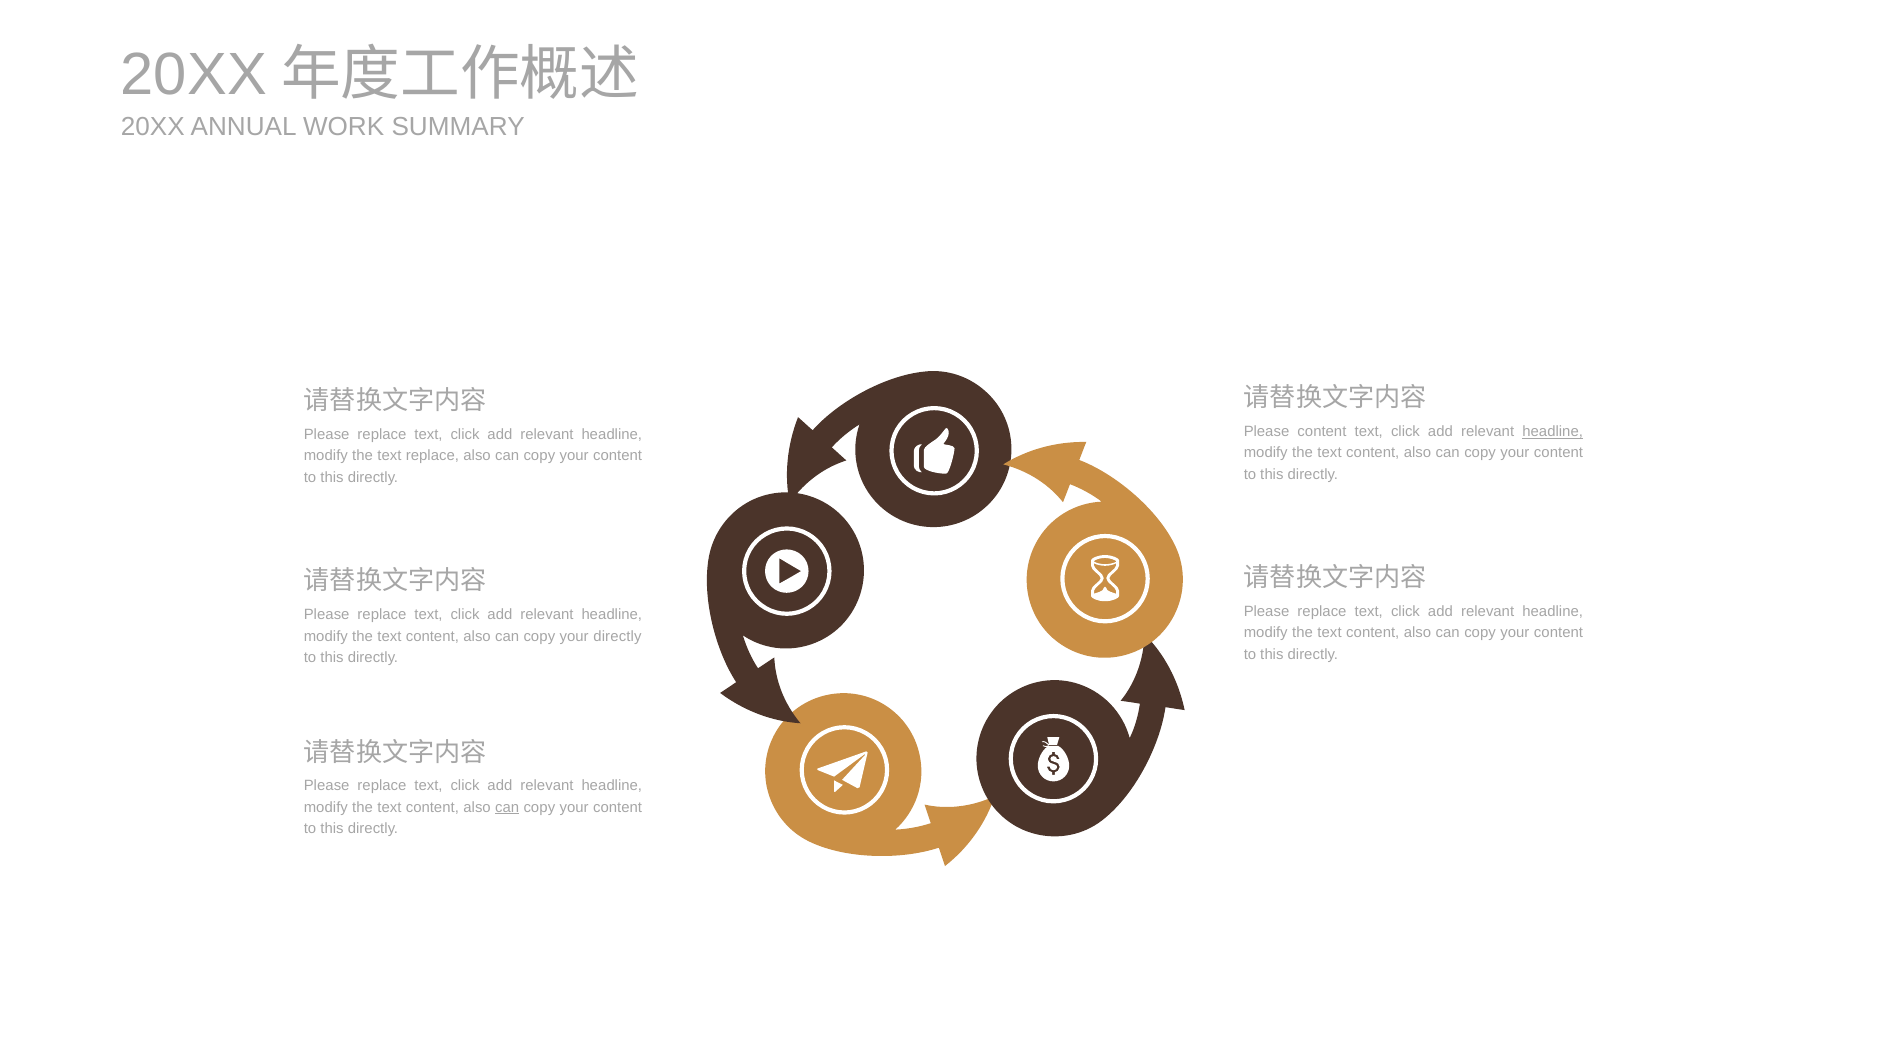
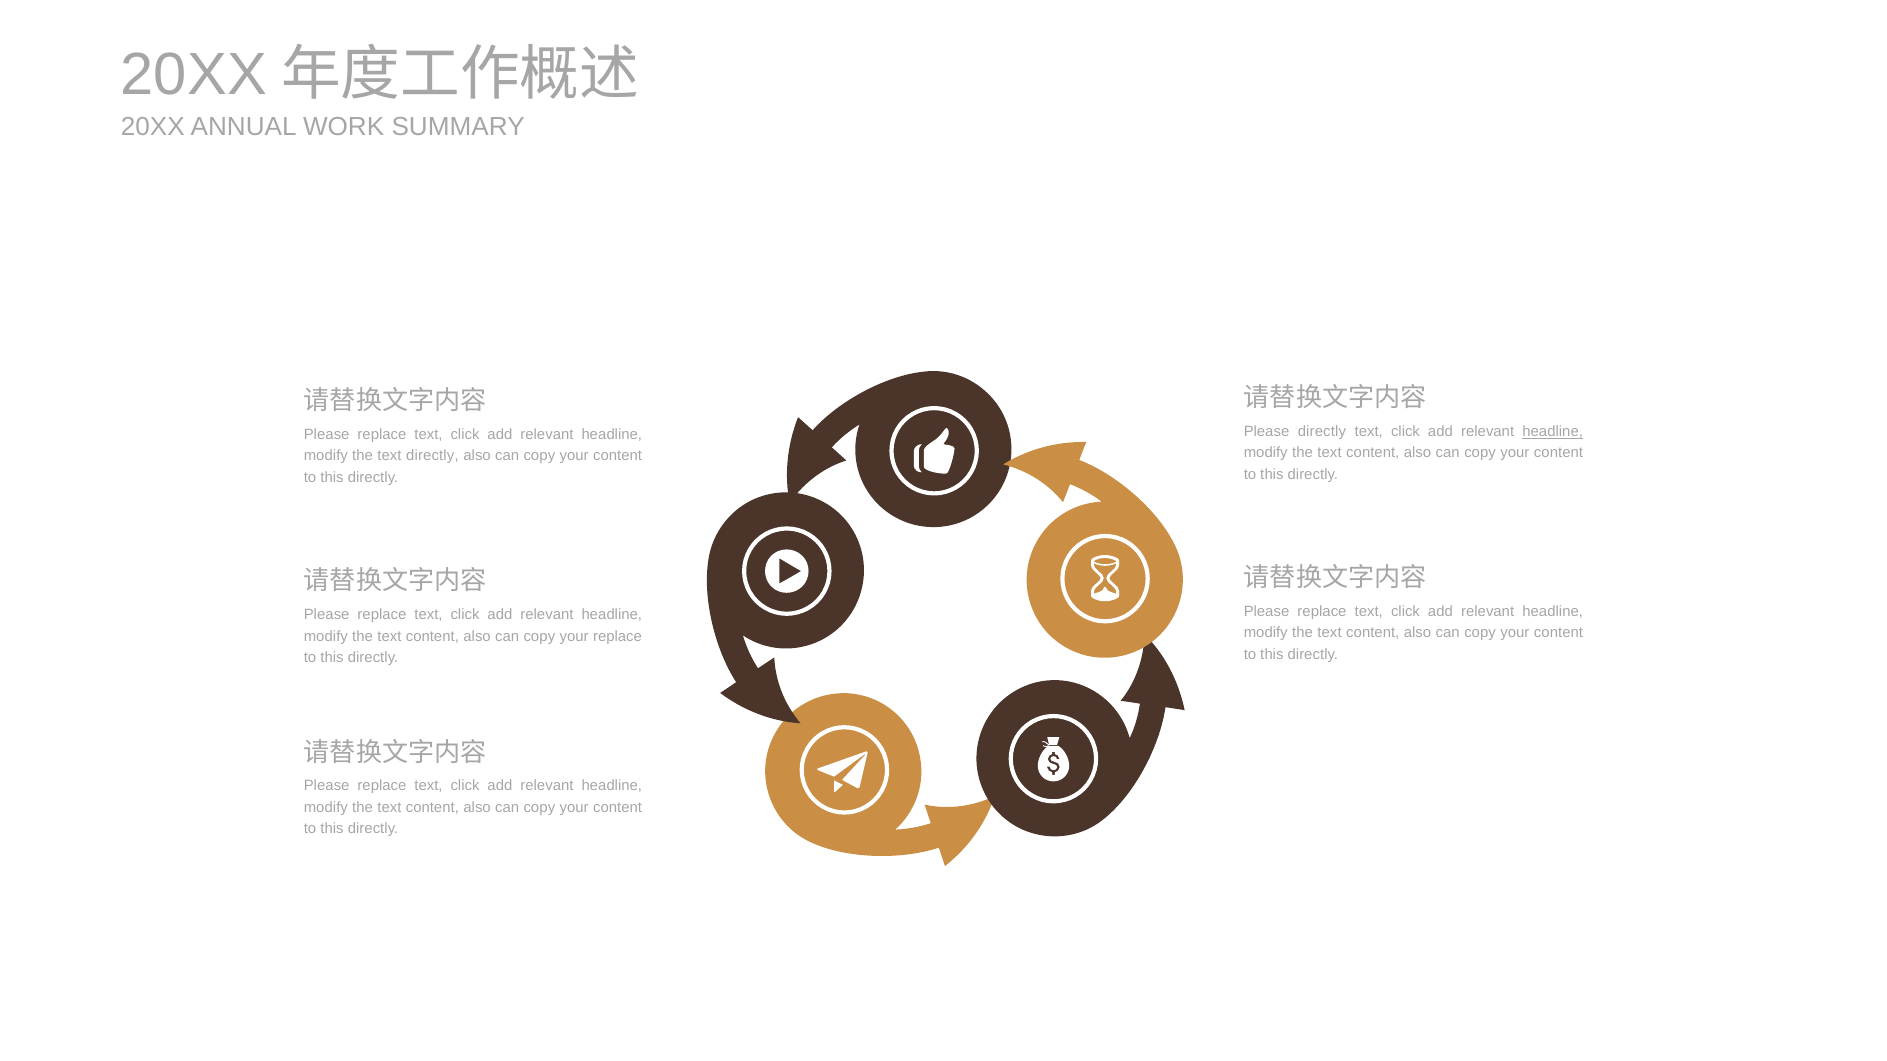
Please content: content -> directly
text replace: replace -> directly
your directly: directly -> replace
can at (507, 808) underline: present -> none
